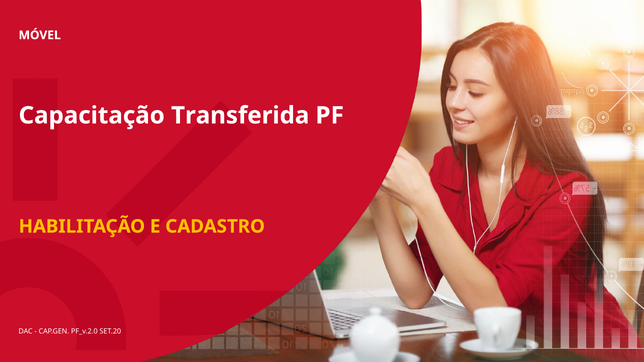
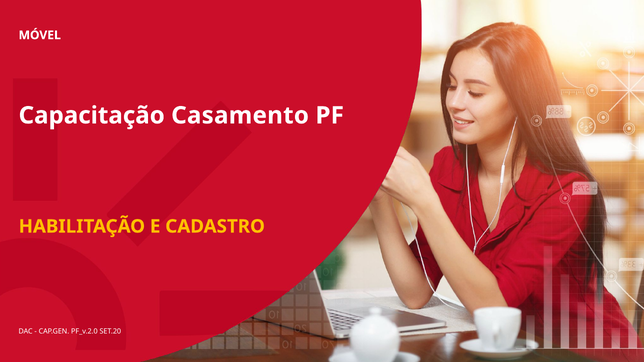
Transferida: Transferida -> Casamento
